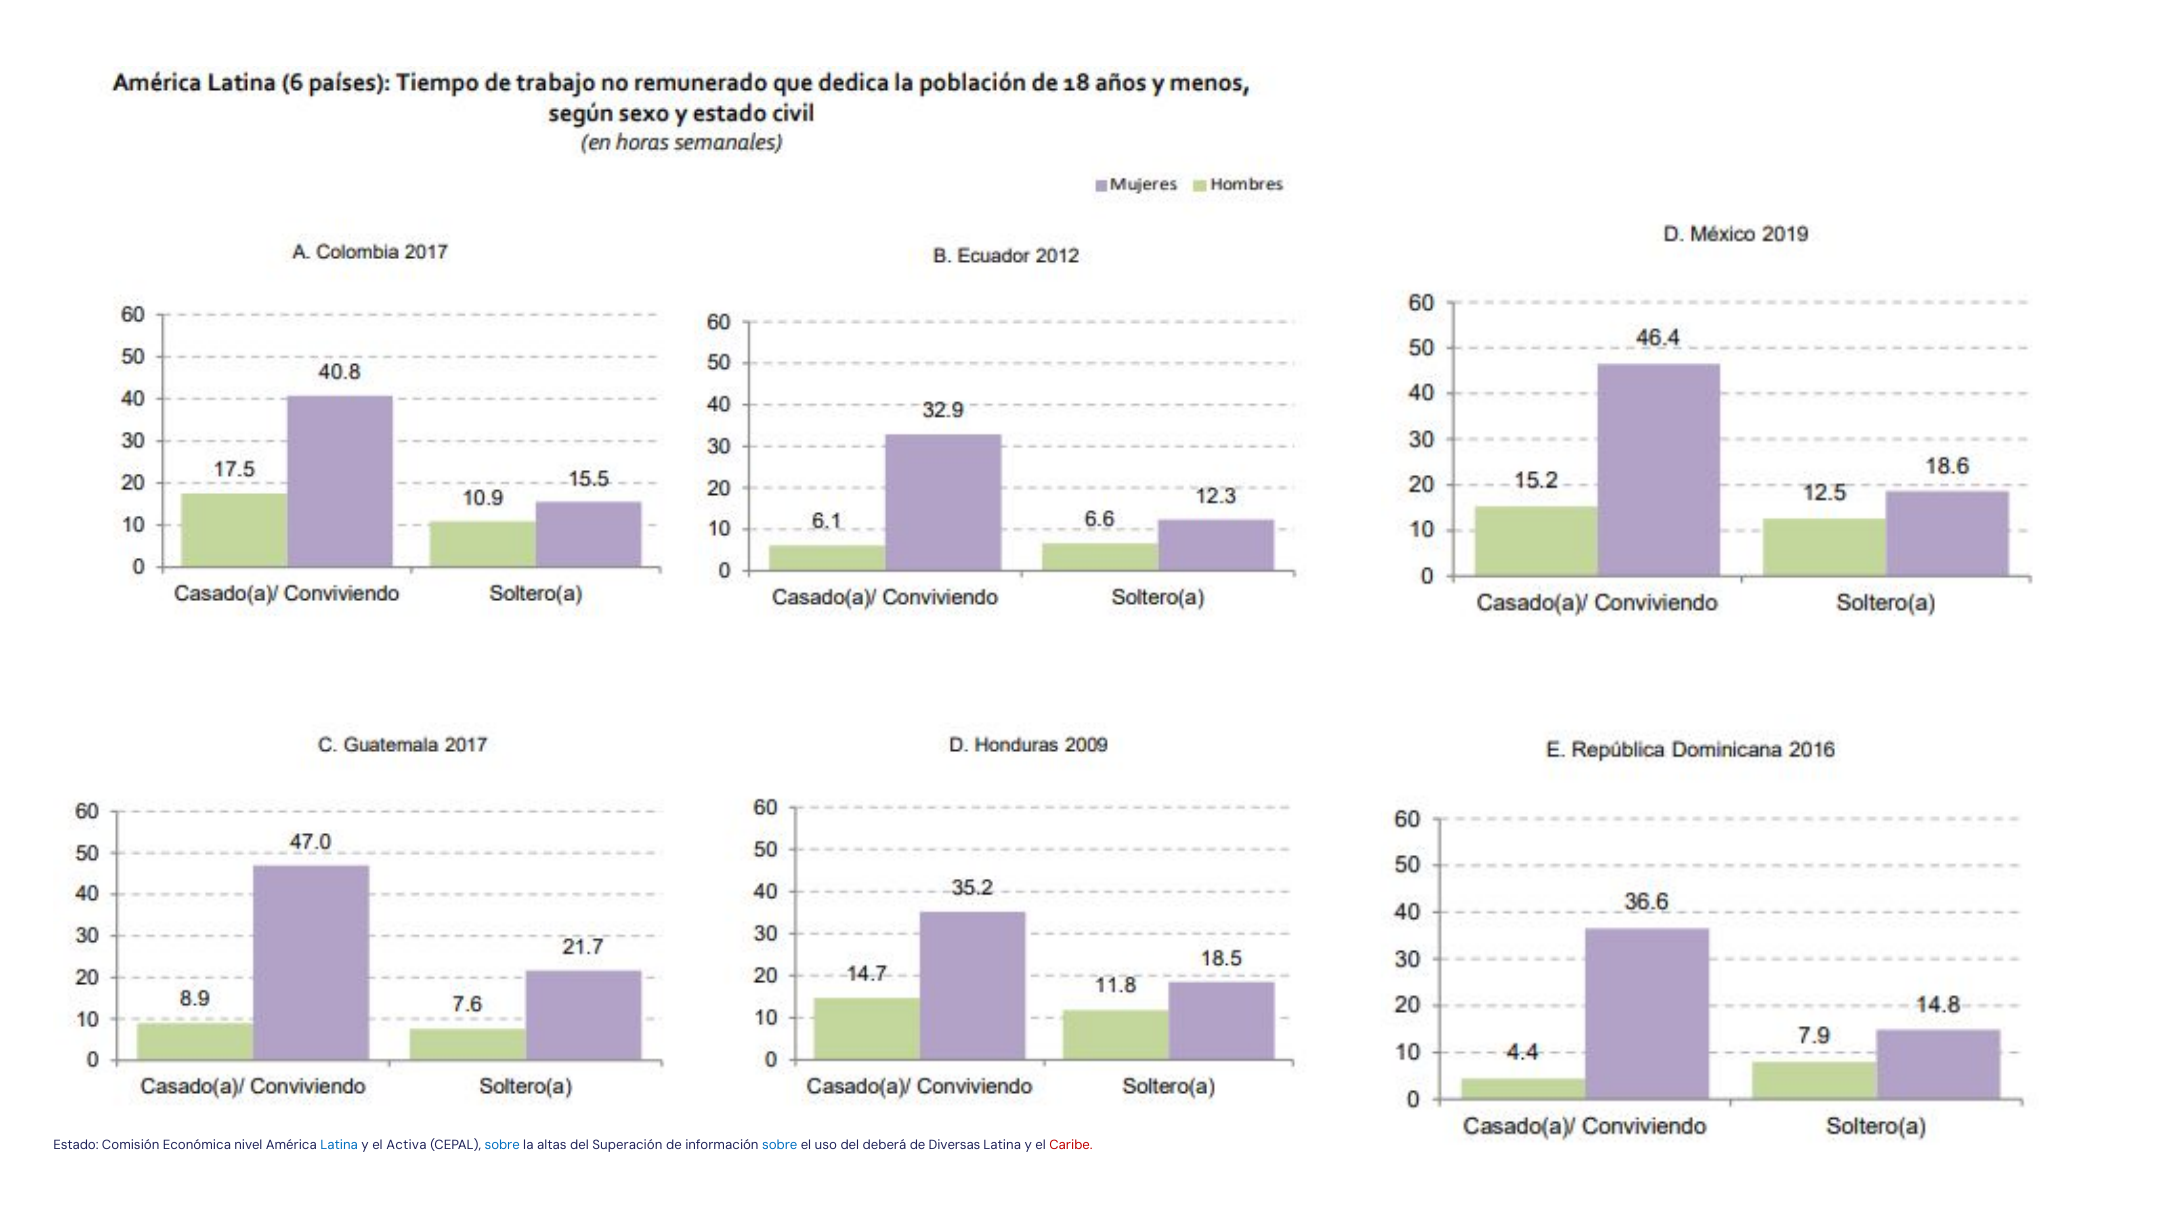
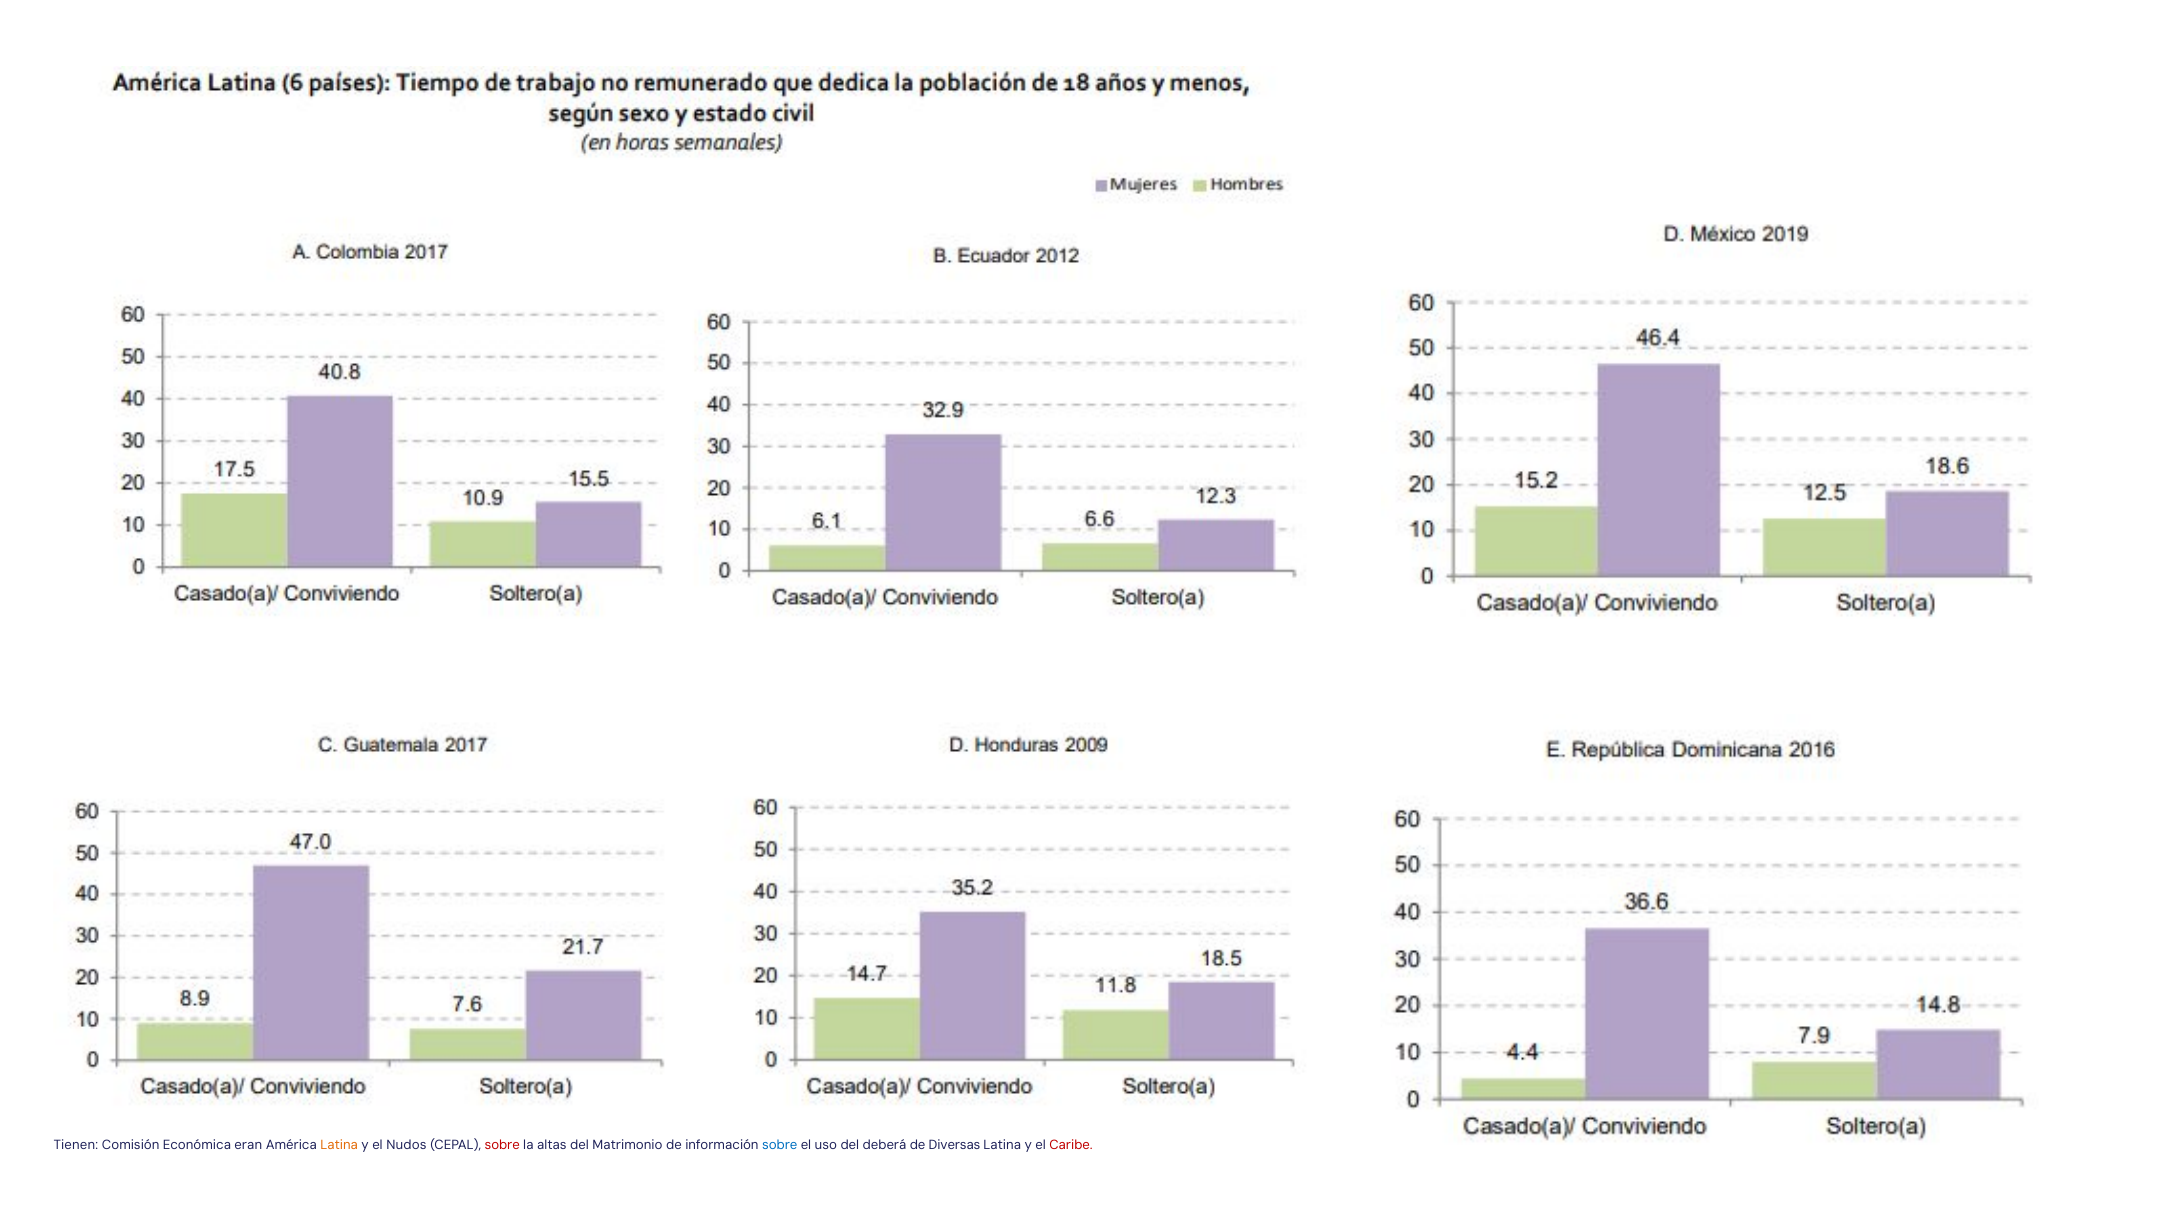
Estado: Estado -> Tienen
nivel: nivel -> eran
Latina at (339, 1145) colour: blue -> orange
Activa: Activa -> Nudos
sobre at (502, 1145) colour: blue -> red
Superación: Superación -> Matrimonio
